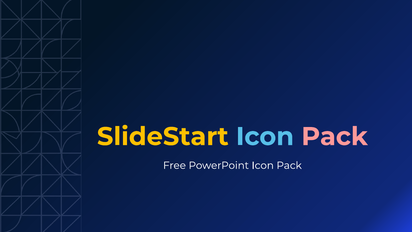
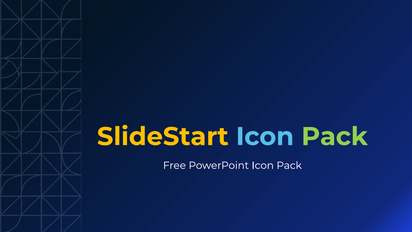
Pack at (335, 136) colour: pink -> light green
